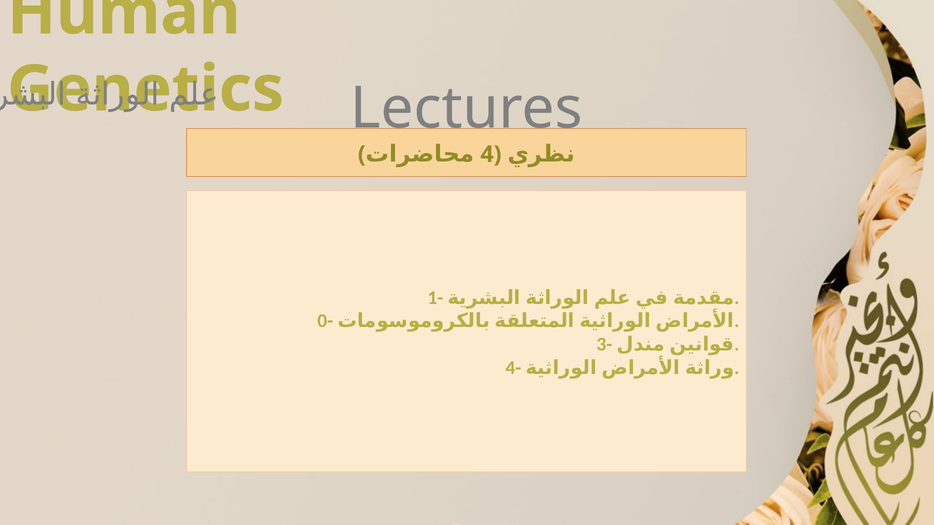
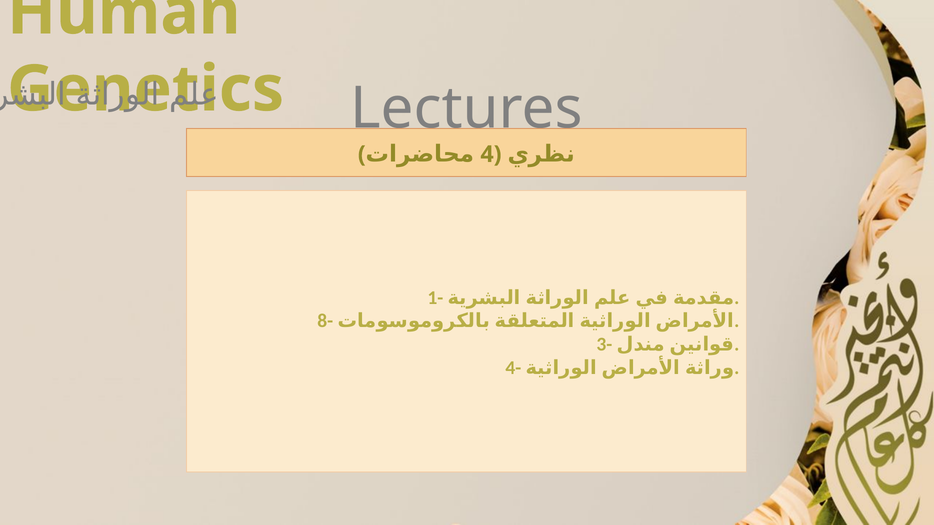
0-: 0- -> 8-
